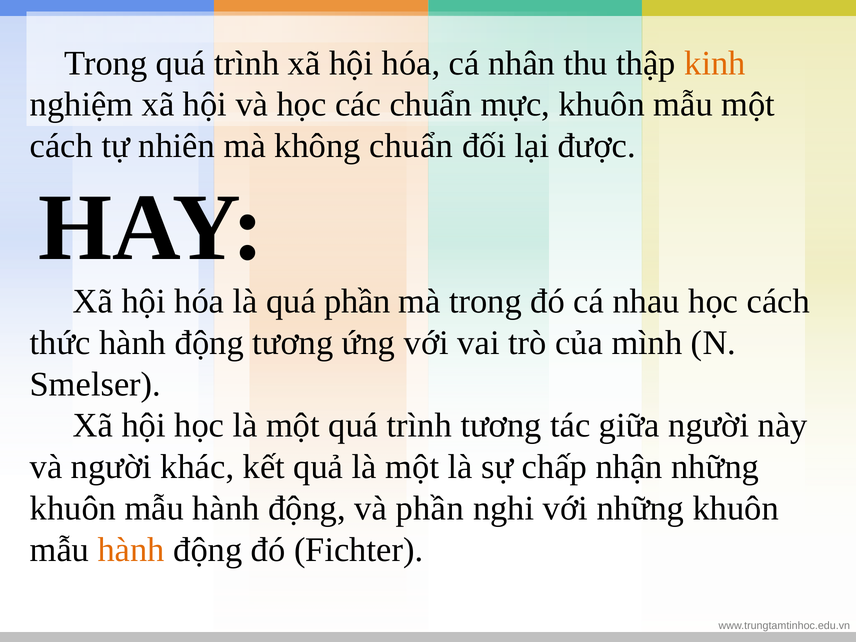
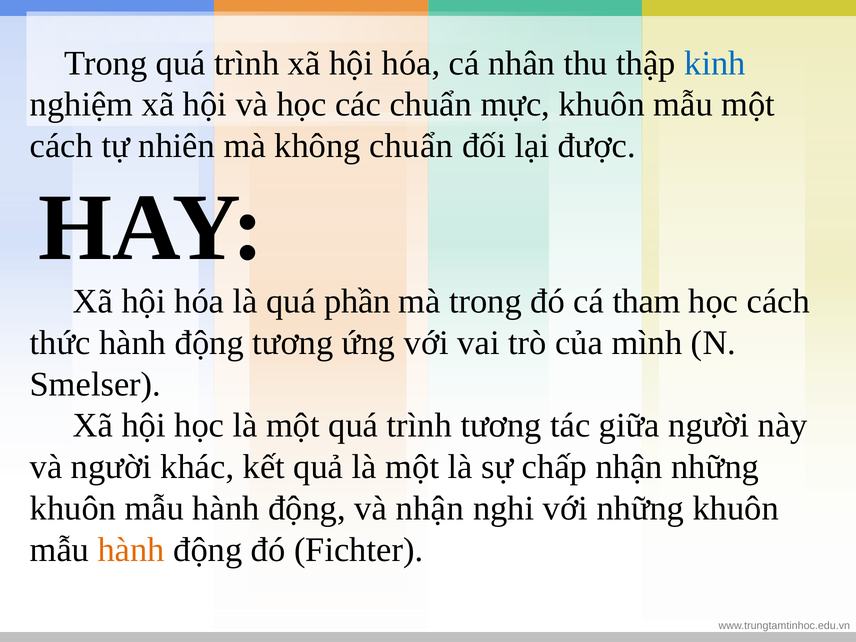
kinh colour: orange -> blue
nhau: nhau -> tham
và phần: phần -> nhận
